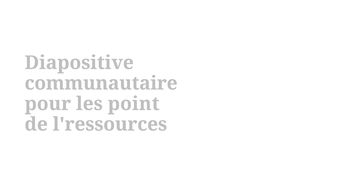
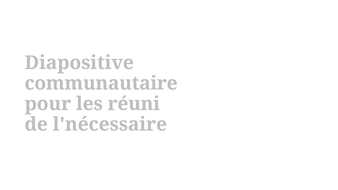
point: point -> réuni
l'ressources: l'ressources -> l'nécessaire
